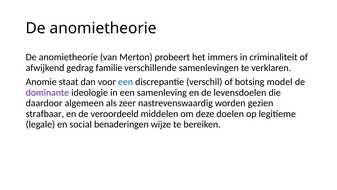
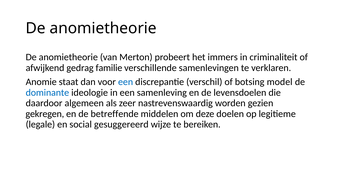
dominante colour: purple -> blue
strafbaar: strafbaar -> gekregen
veroordeeld: veroordeeld -> betreffende
benaderingen: benaderingen -> gesuggereerd
